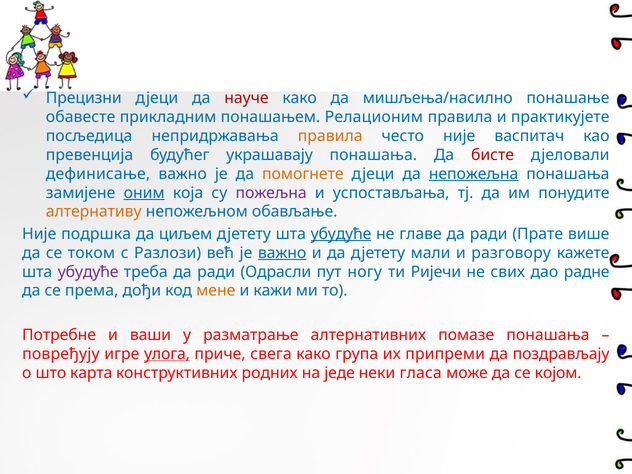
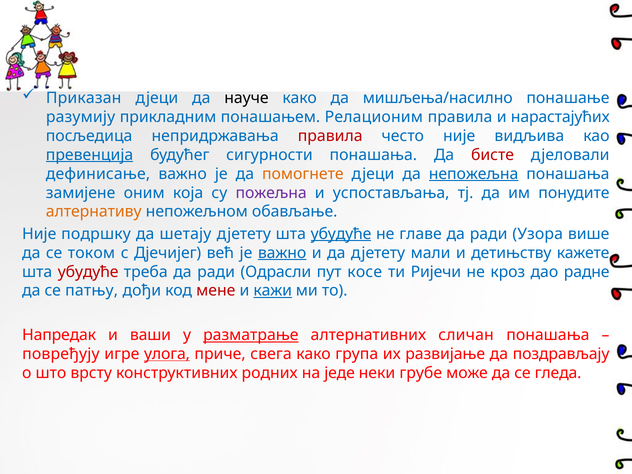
Прецизни: Прецизни -> Приказан
науче colour: red -> black
обавесте: обавесте -> разумију
практикујете: практикујете -> нарастајућих
правила at (330, 136) colour: orange -> red
васпитач: васпитач -> видљива
превенција underline: none -> present
украшавају: украшавају -> сигурности
оним underline: present -> none
подршка: подршка -> подршку
циљем: циљем -> шетају
Прате: Прате -> Узора
Разлози: Разлози -> Дјечијег
разговору: разговору -> детињству
убудуће at (88, 272) colour: purple -> red
ногу: ногу -> косе
свих: свих -> кроз
према: према -> патњу
мене colour: orange -> red
кажи underline: none -> present
Потребне: Потребне -> Напредак
разматрање underline: none -> present
помазе: помазе -> сличан
припреми: припреми -> развијање
карта: карта -> врсту
гласа: гласа -> грубе
којом: којом -> гледа
